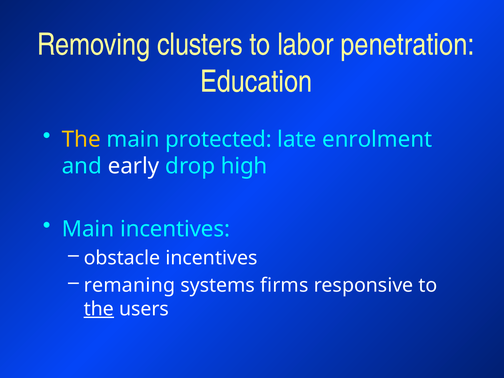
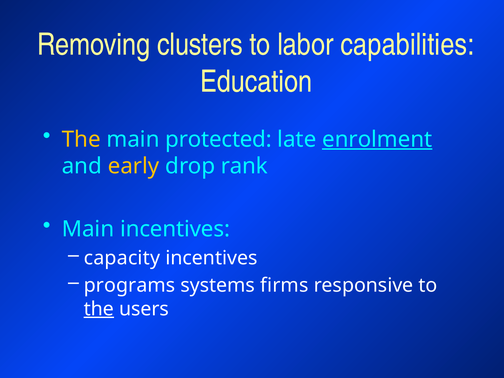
penetration: penetration -> capabilities
enrolment underline: none -> present
early colour: white -> yellow
high: high -> rank
obstacle: obstacle -> capacity
remaning: remaning -> programs
